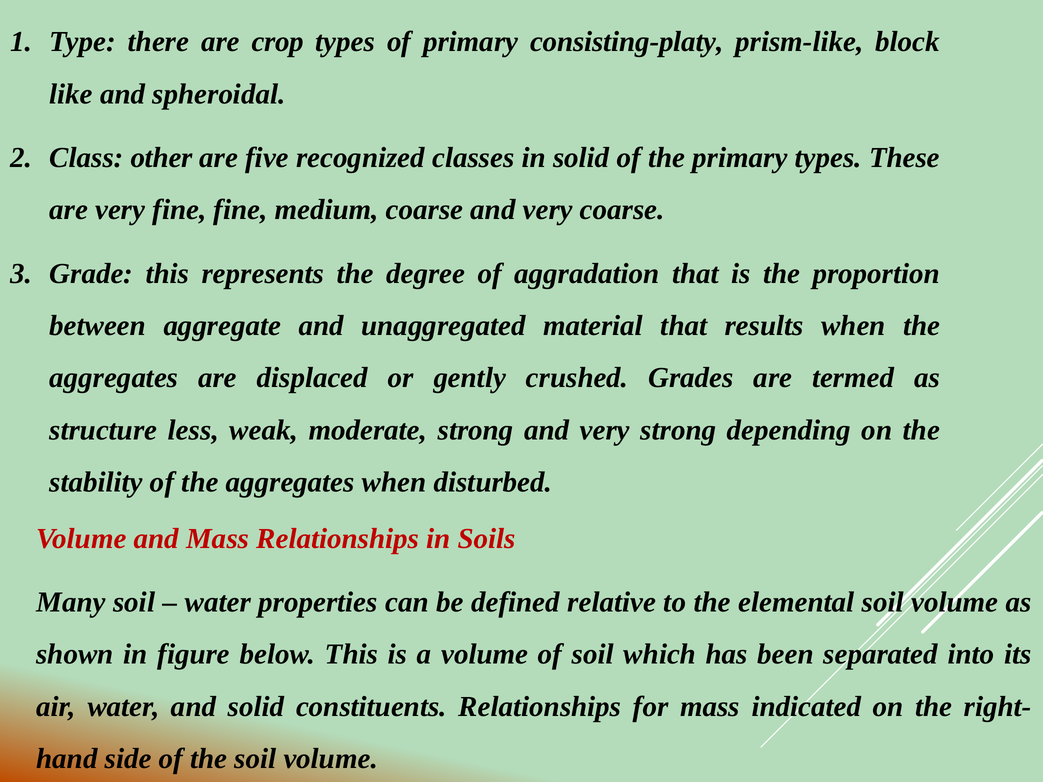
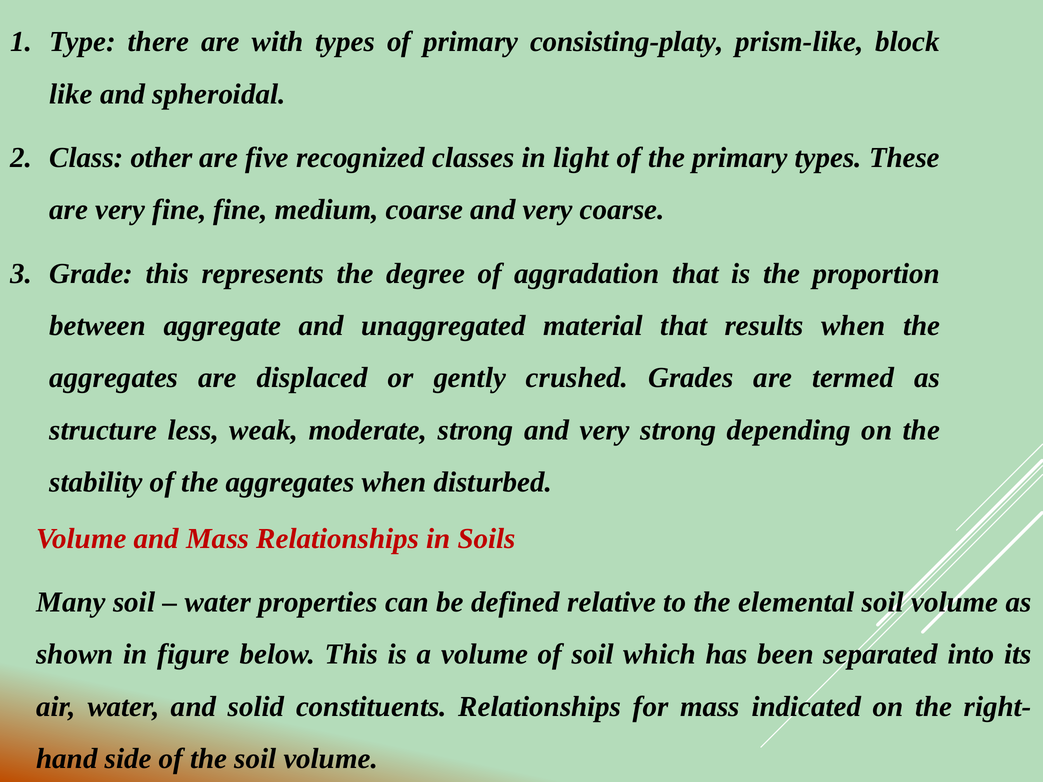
crop: crop -> with
in solid: solid -> light
